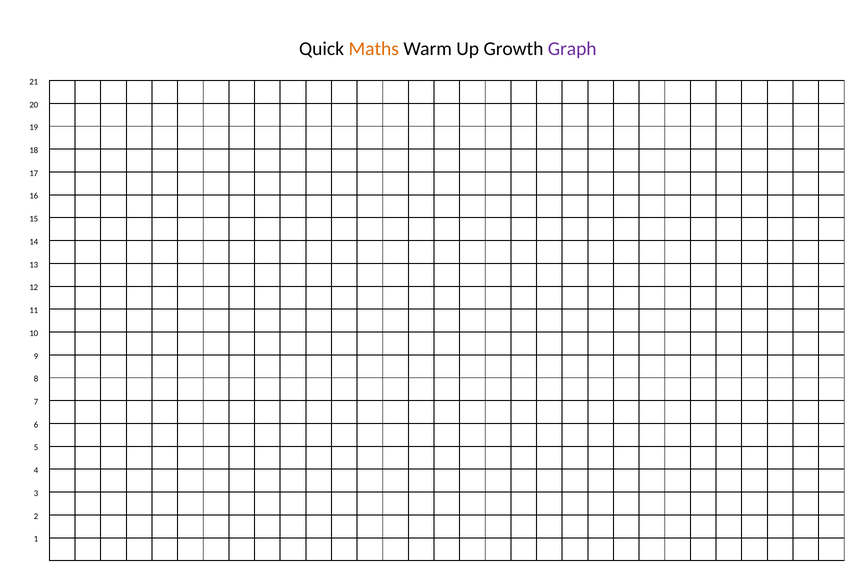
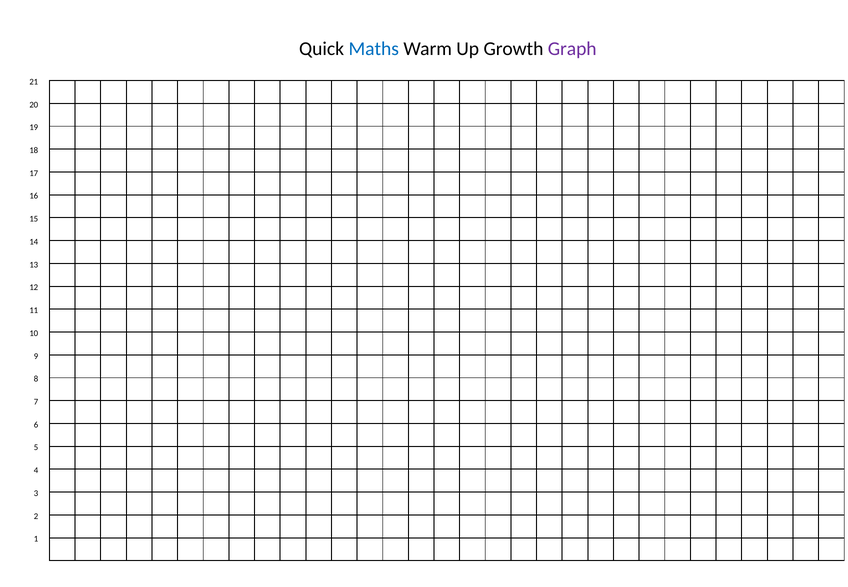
Maths colour: orange -> blue
